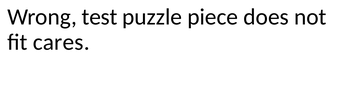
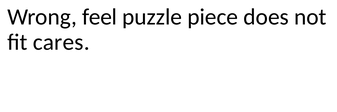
test: test -> feel
